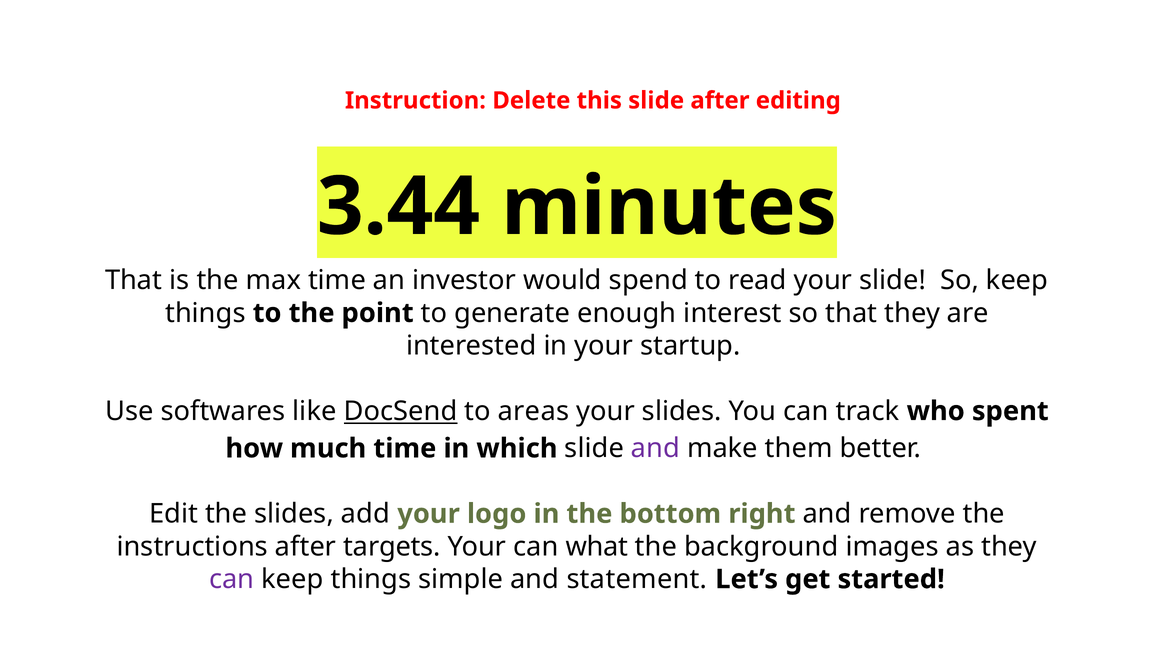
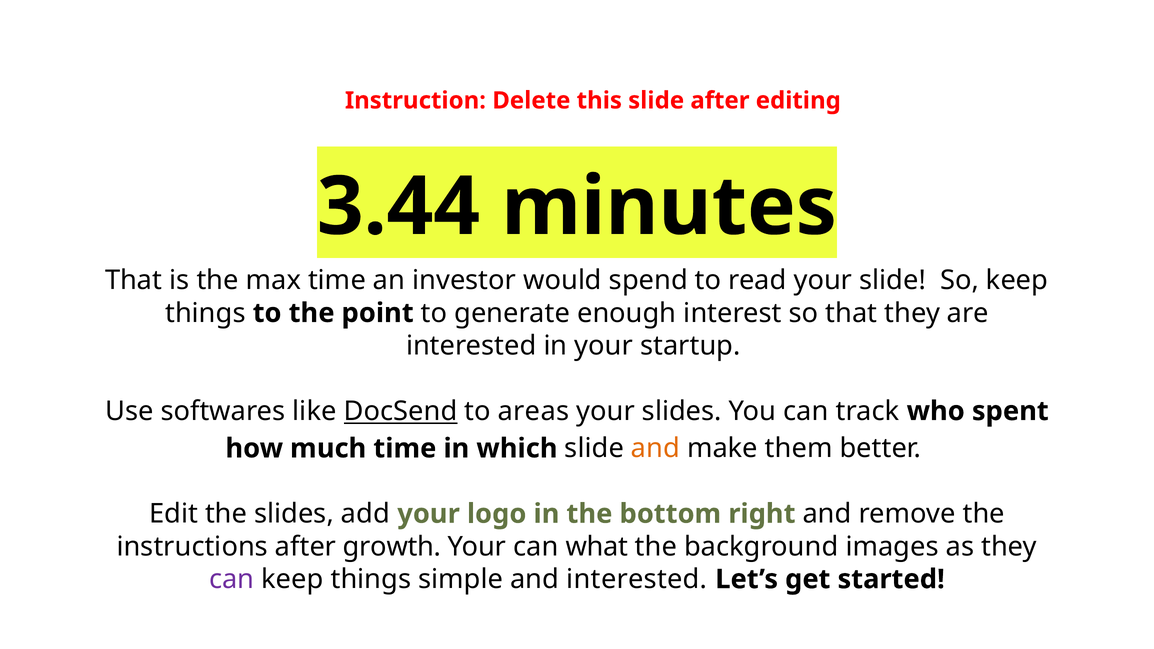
and at (655, 449) colour: purple -> orange
targets: targets -> growth
and statement: statement -> interested
